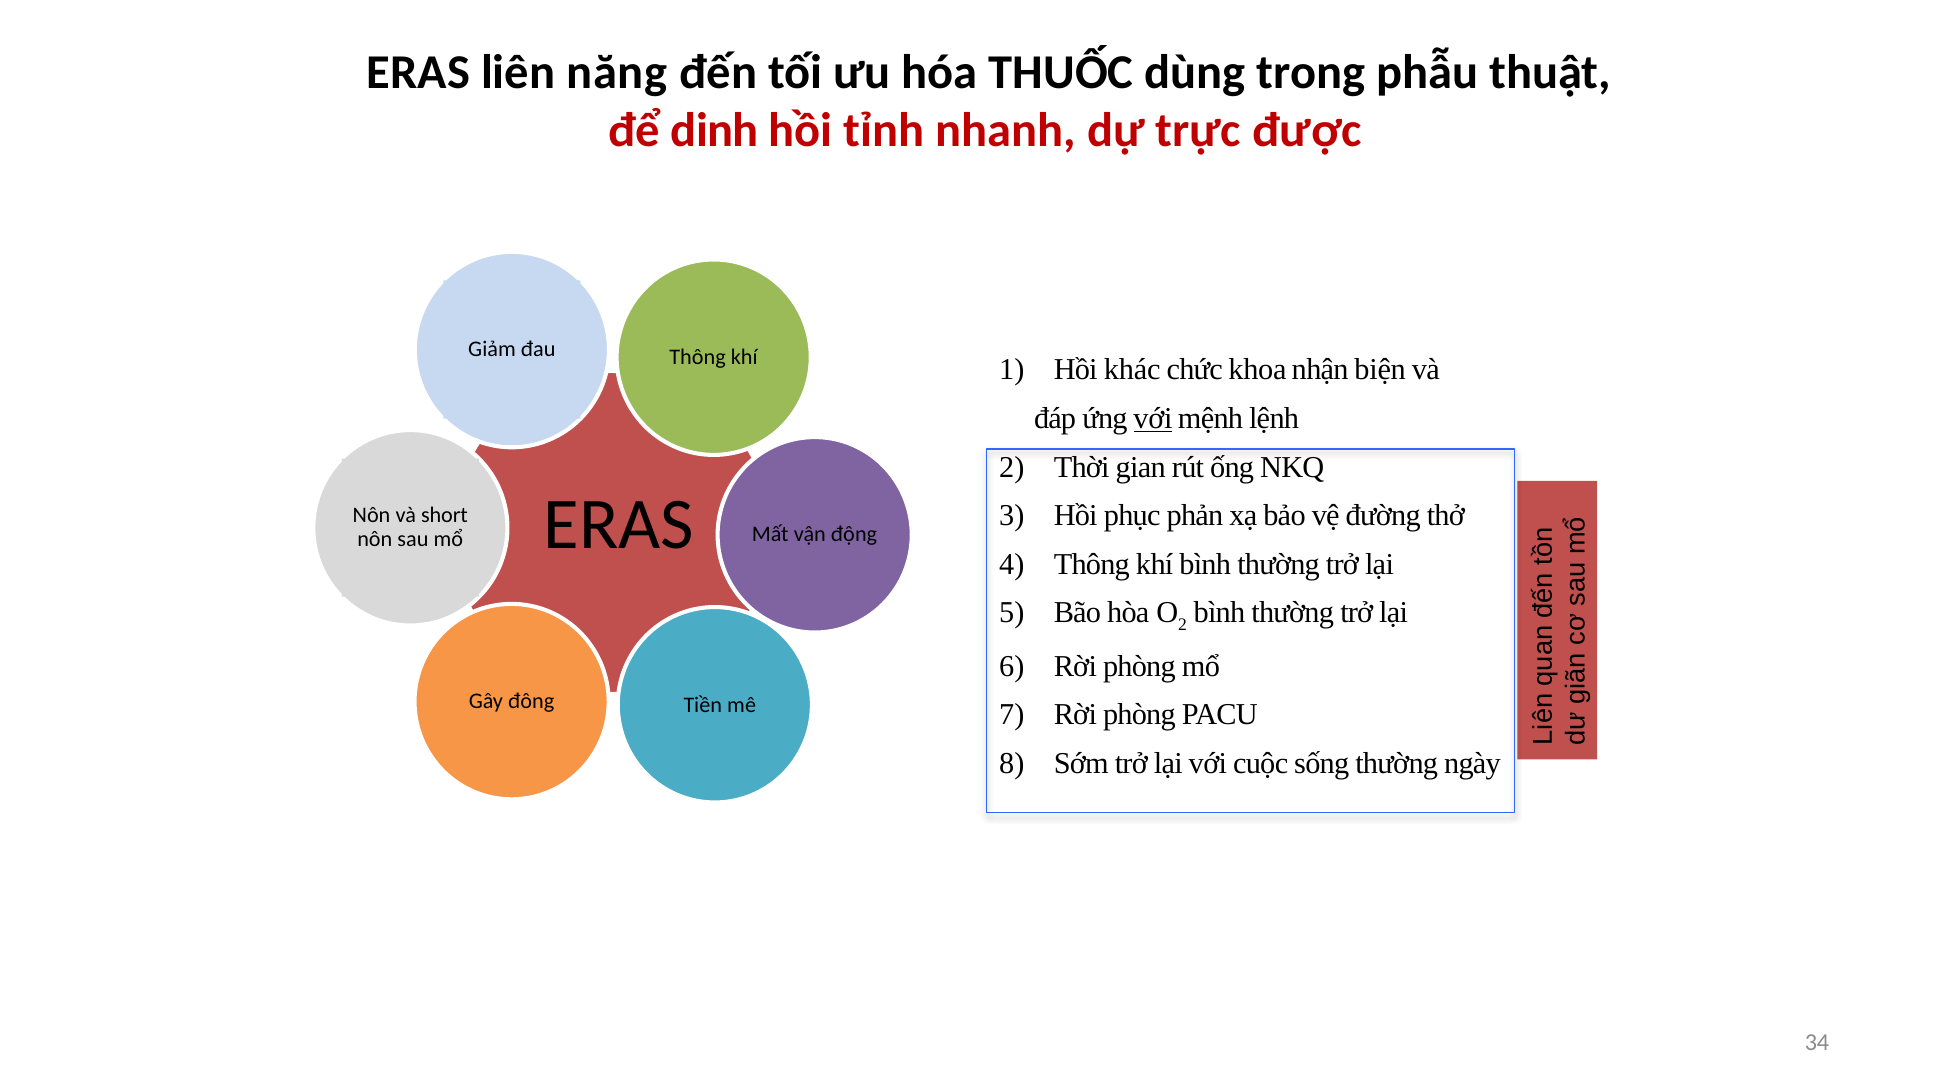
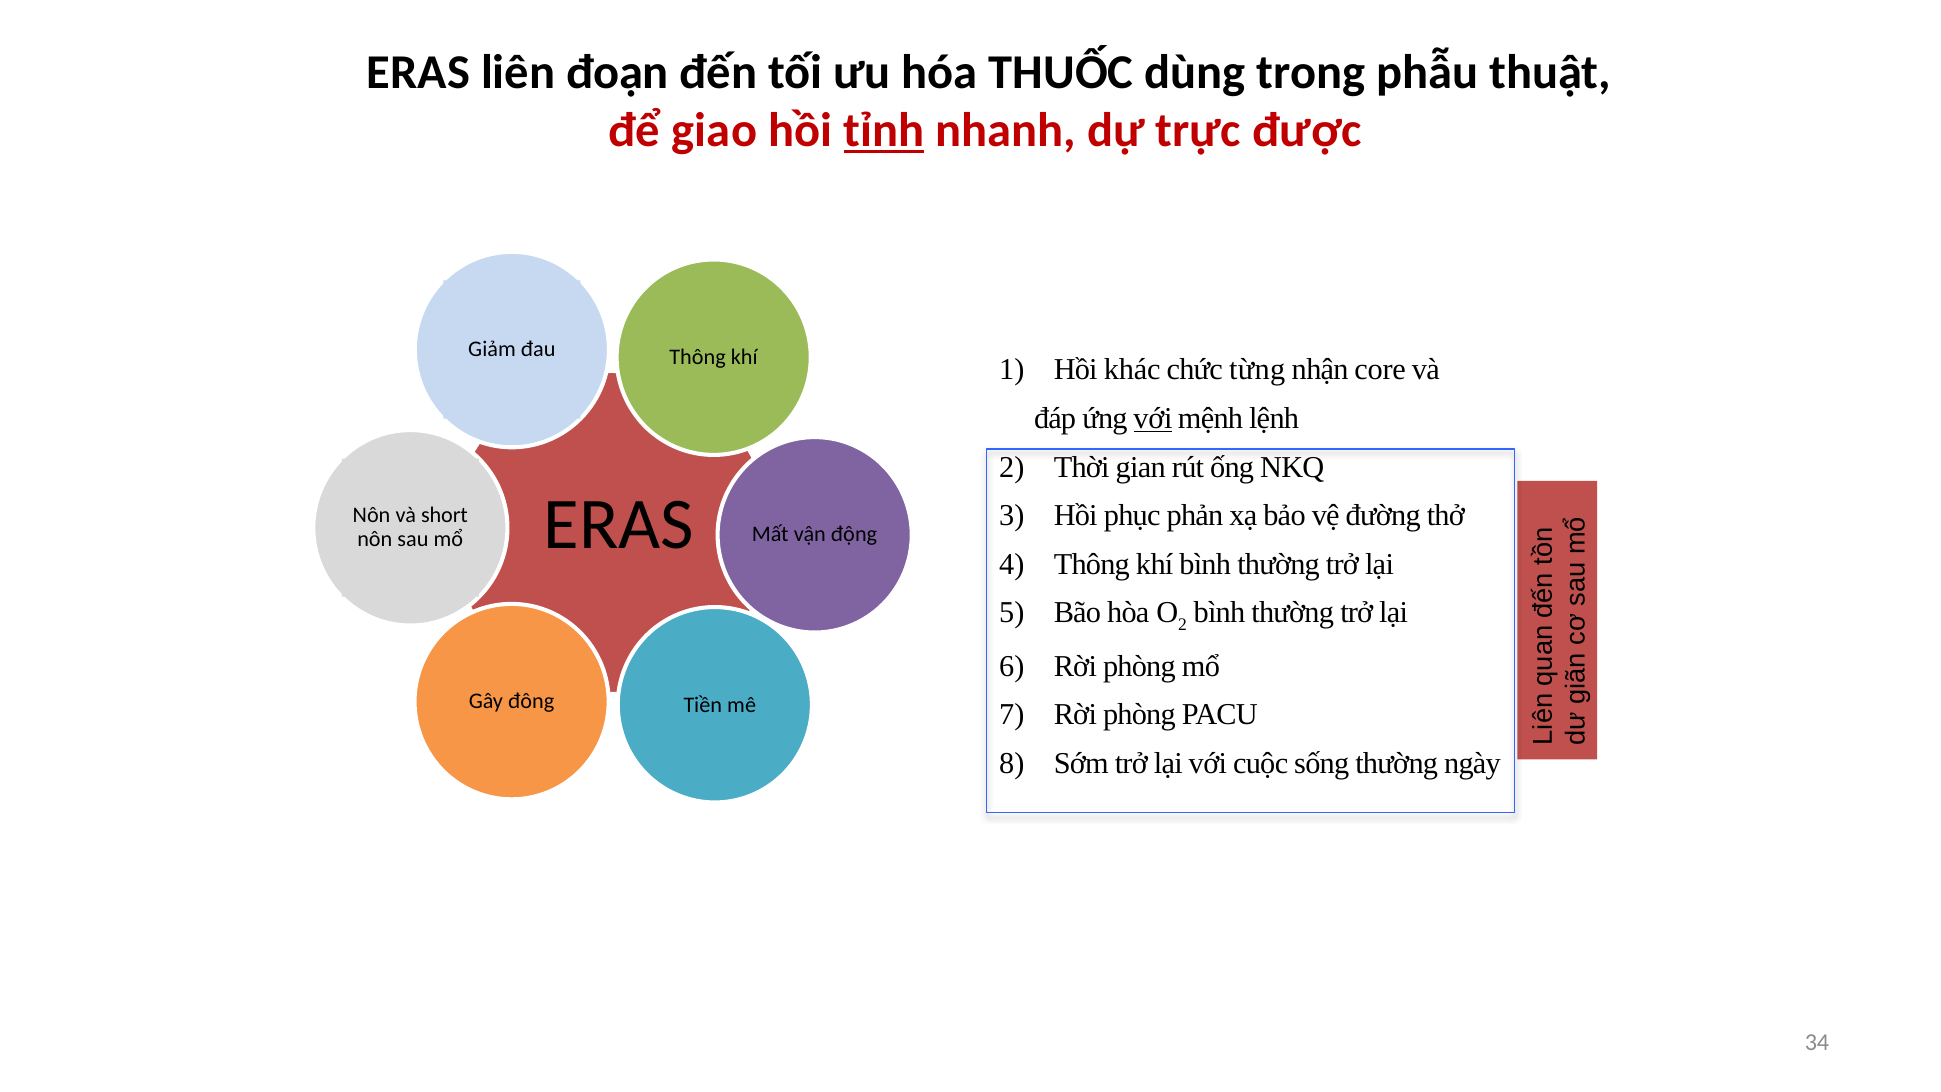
năng: năng -> đoạn
dinh: dinh -> giao
tỉnh underline: none -> present
khoa: khoa -> từng
biện: biện -> core
